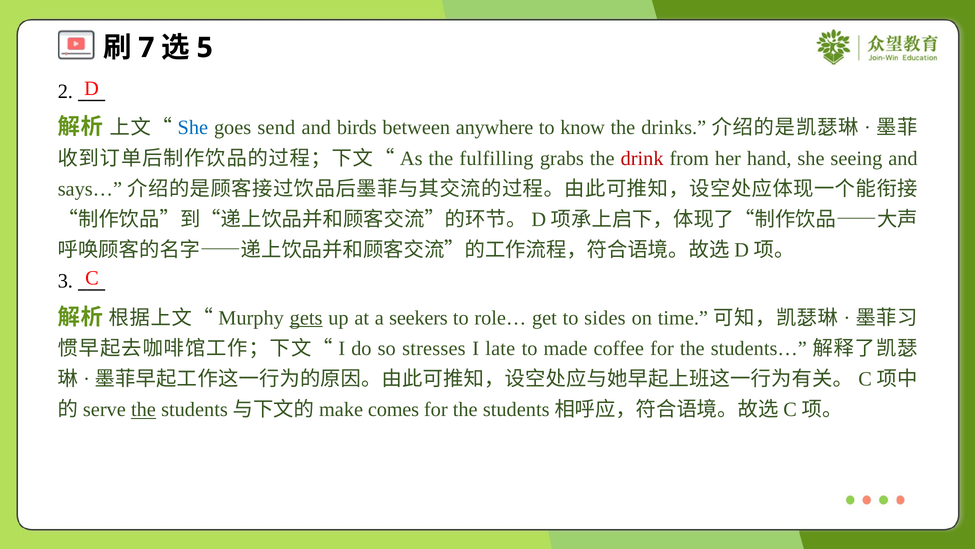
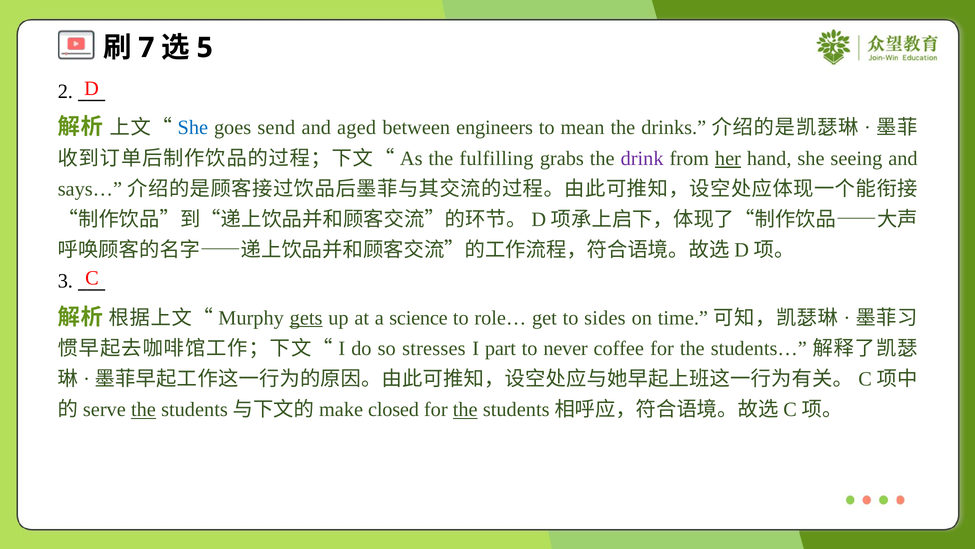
birds: birds -> aged
anywhere: anywhere -> engineers
know: know -> mean
drink colour: red -> purple
her underline: none -> present
seekers: seekers -> science
late: late -> part
made: made -> never
comes: comes -> closed
the at (465, 409) underline: none -> present
